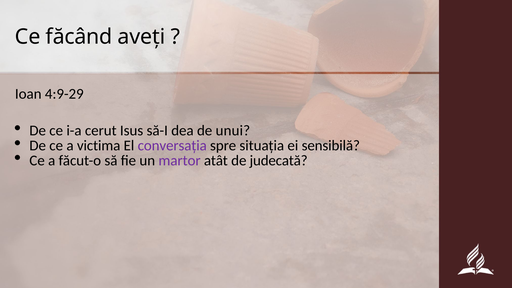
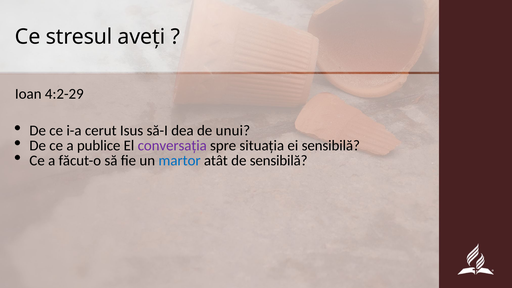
făcând: făcând -> stresul
4:9-29: 4:9-29 -> 4:2-29
victima: victima -> publice
martor colour: purple -> blue
de judecată: judecată -> sensibilă
